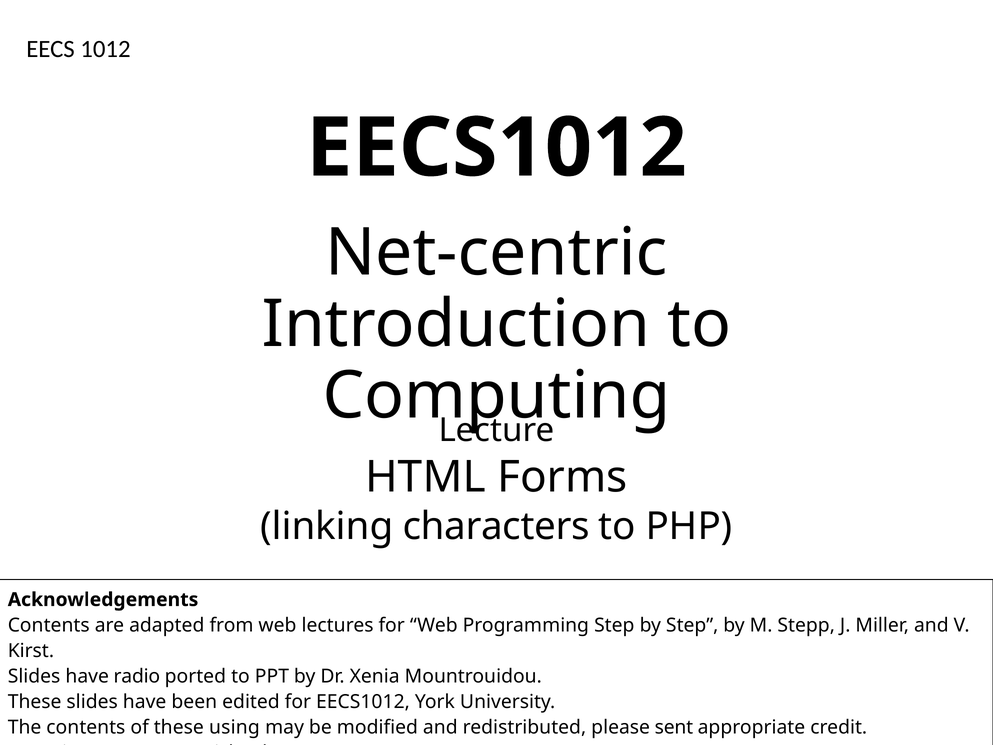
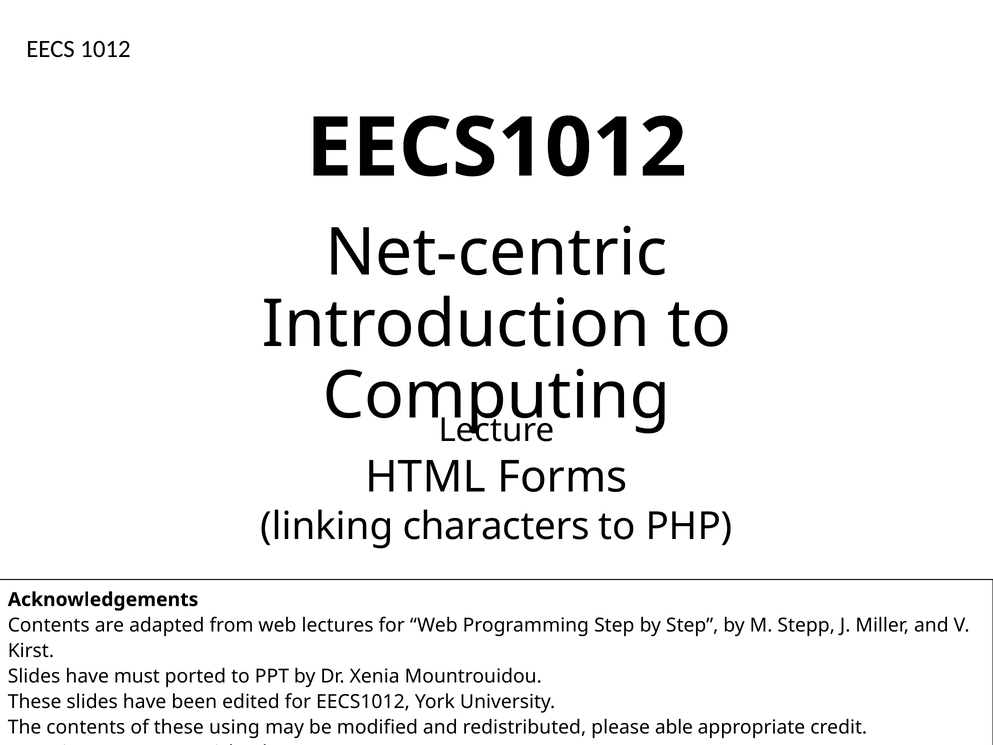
radio: radio -> must
sent: sent -> able
